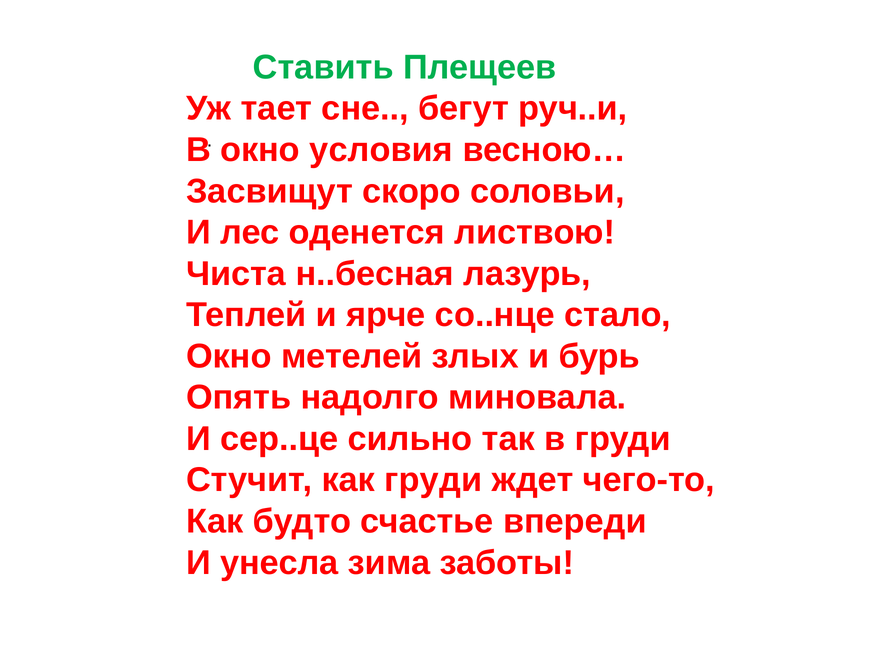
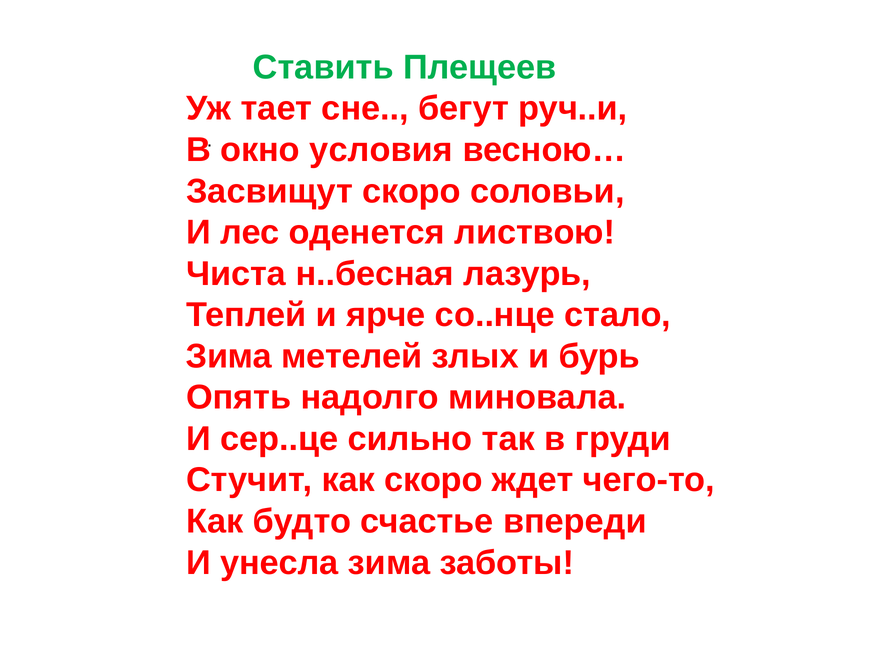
Окно at (229, 356): Окно -> Зима
как груди: груди -> скоро
